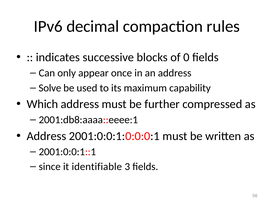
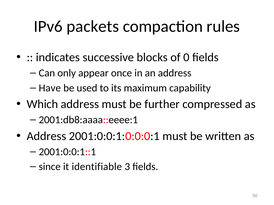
decimal: decimal -> packets
Solve: Solve -> Have
